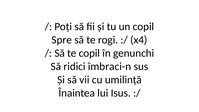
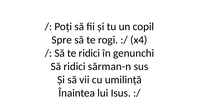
te copil: copil -> ridici
îmbraci-n: îmbraci-n -> sărman-n
